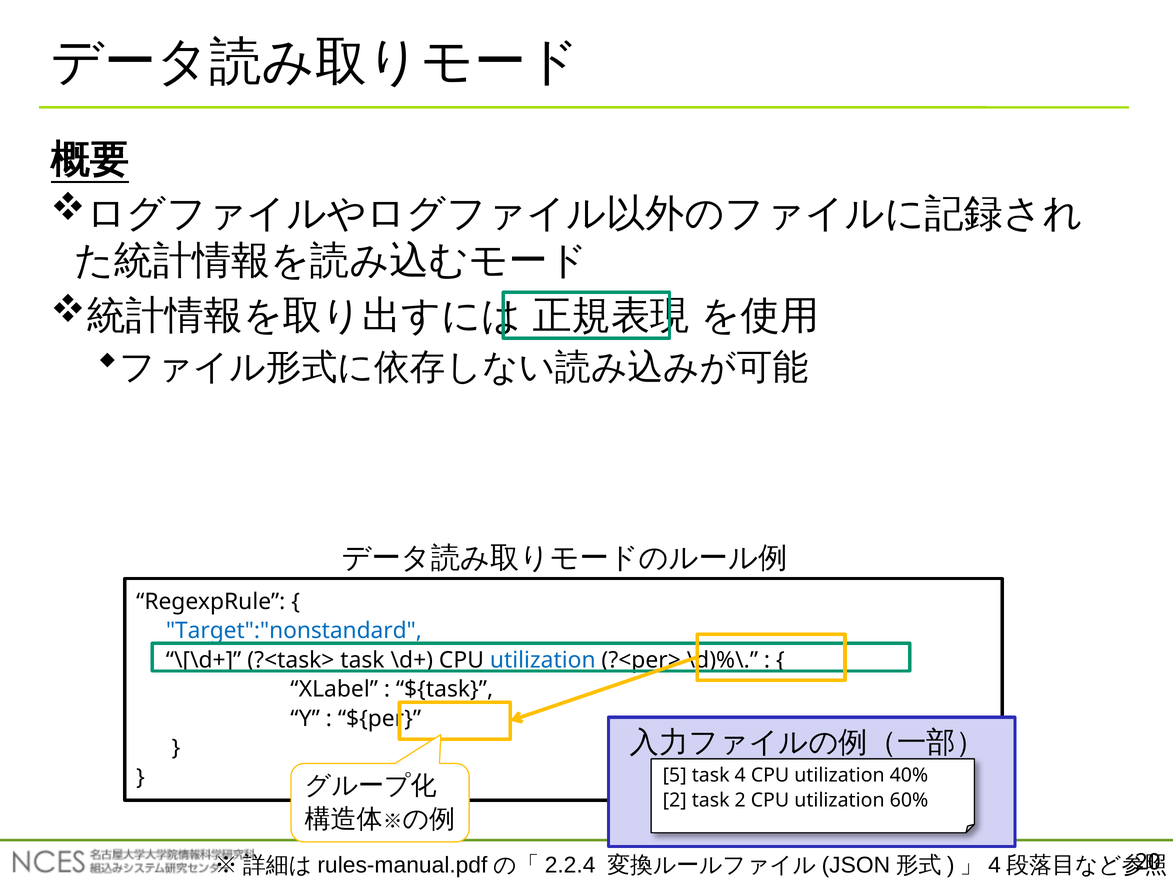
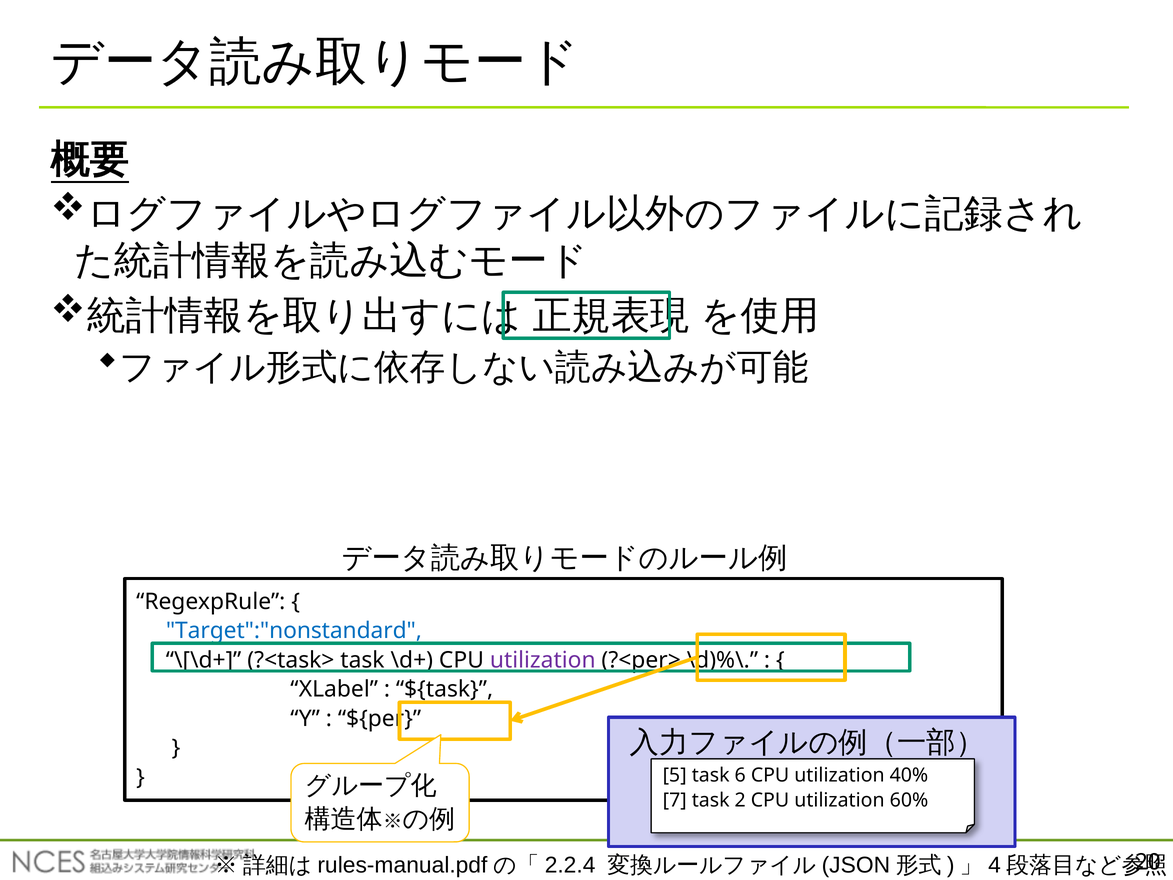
utilization at (543, 660) colour: blue -> purple
4: 4 -> 6
2 at (675, 800): 2 -> 7
